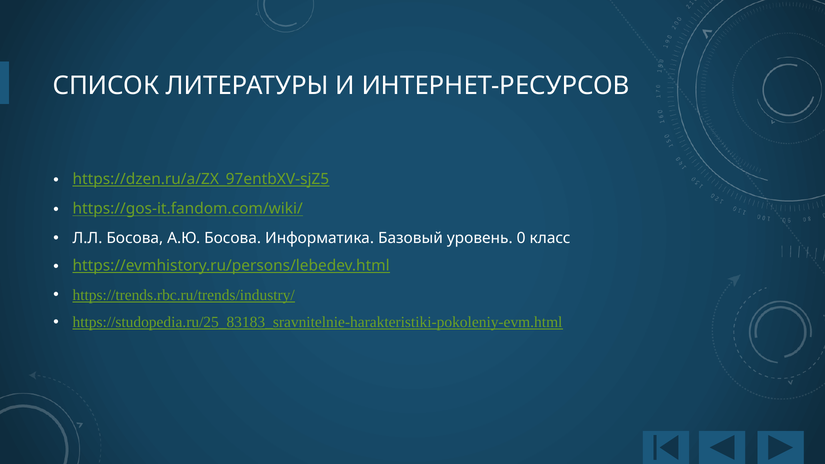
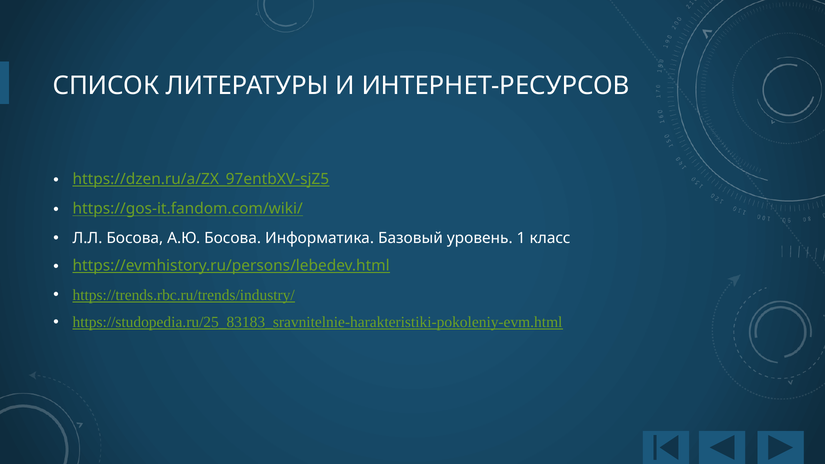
0: 0 -> 1
